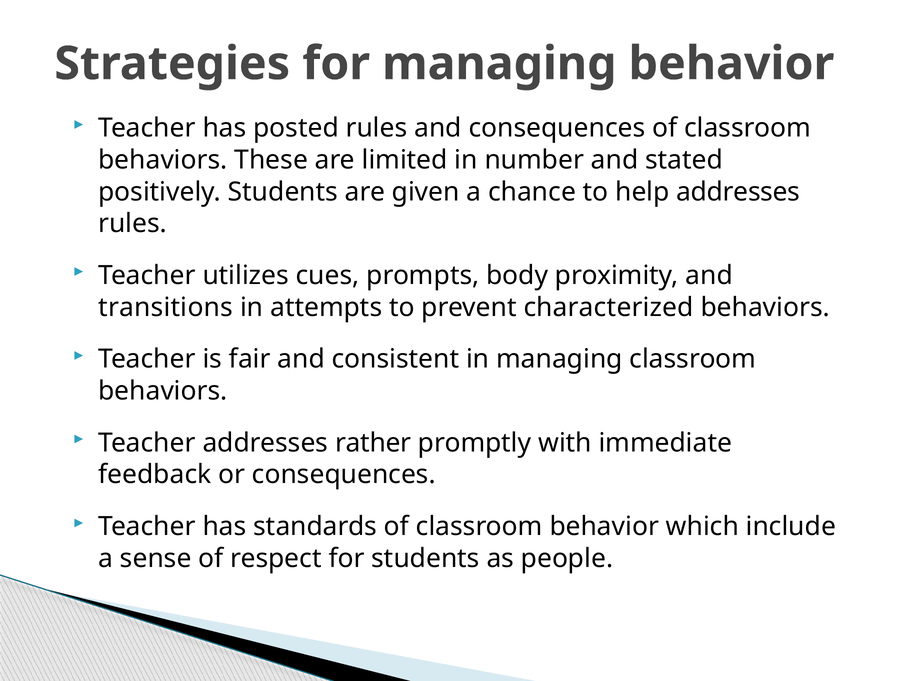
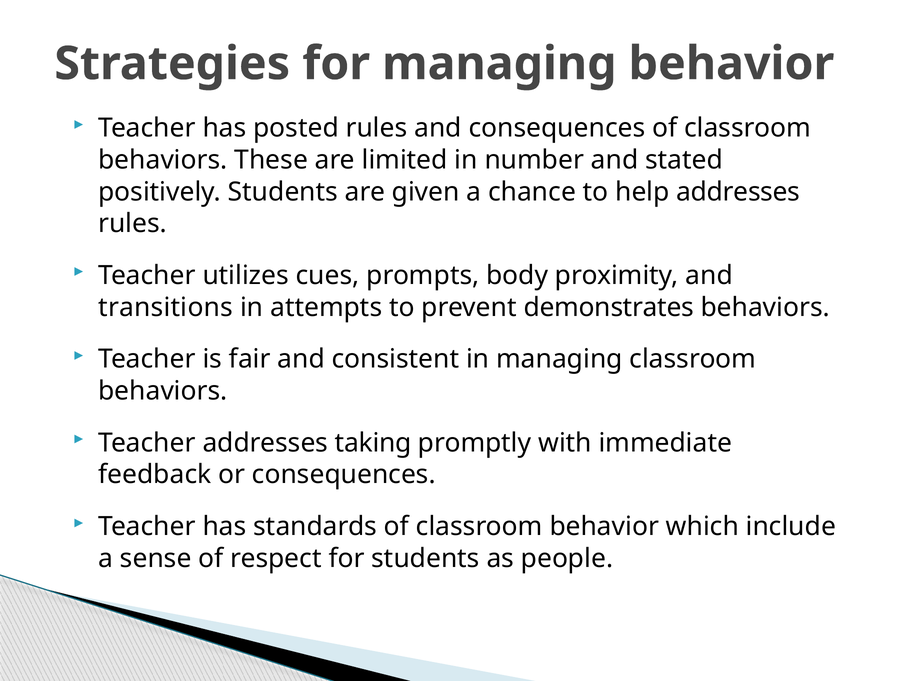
characterized: characterized -> demonstrates
rather: rather -> taking
